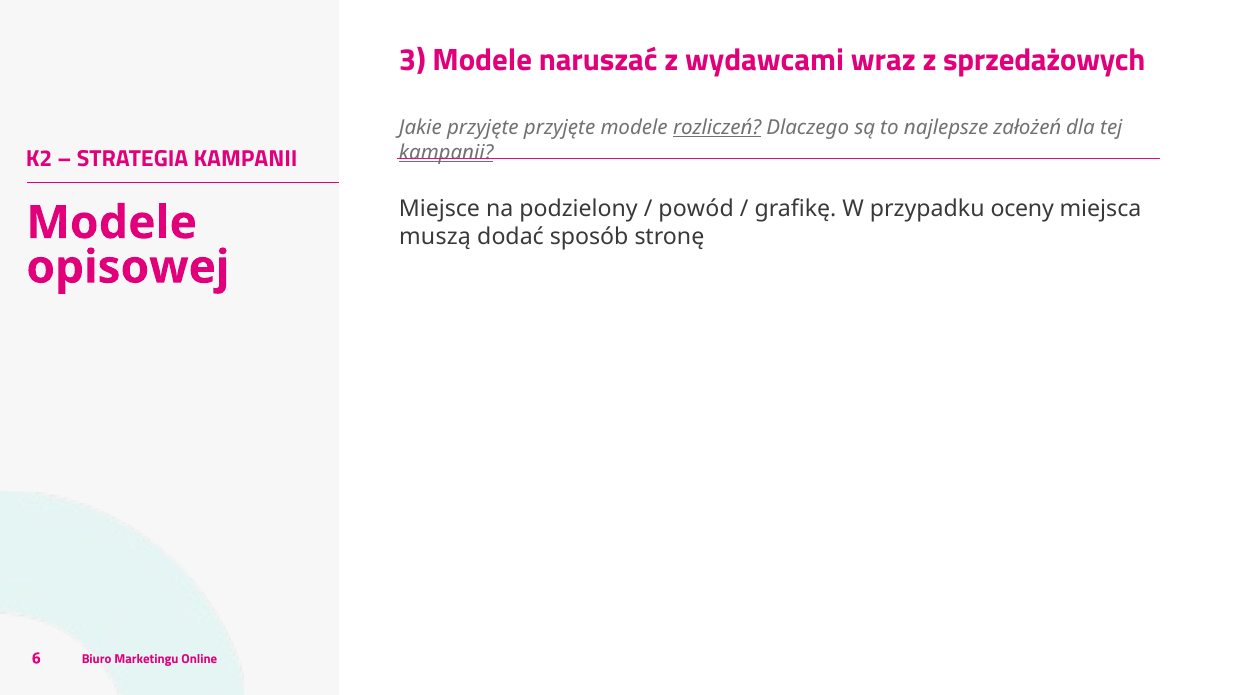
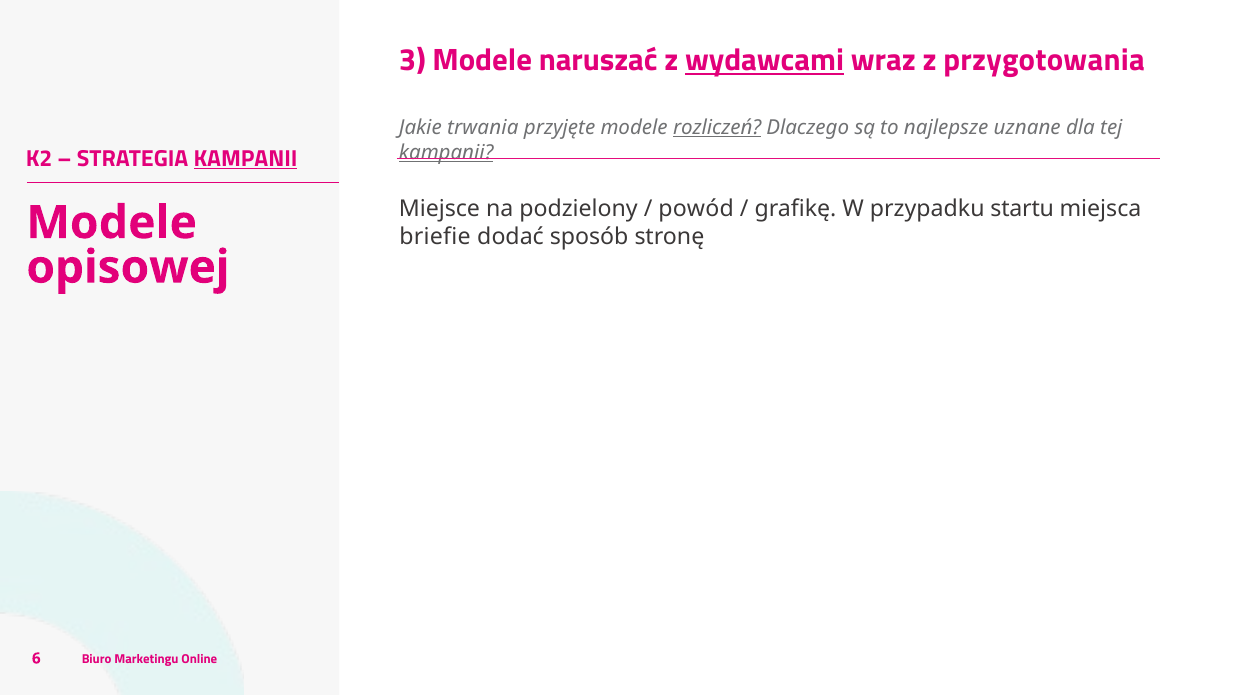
wydawcami underline: none -> present
sprzedażowych: sprzedażowych -> przygotowania
Jakie przyjęte: przyjęte -> trwania
założeń: założeń -> uznane
KAMPANII at (246, 158) underline: none -> present
oceny: oceny -> startu
muszą: muszą -> briefie
